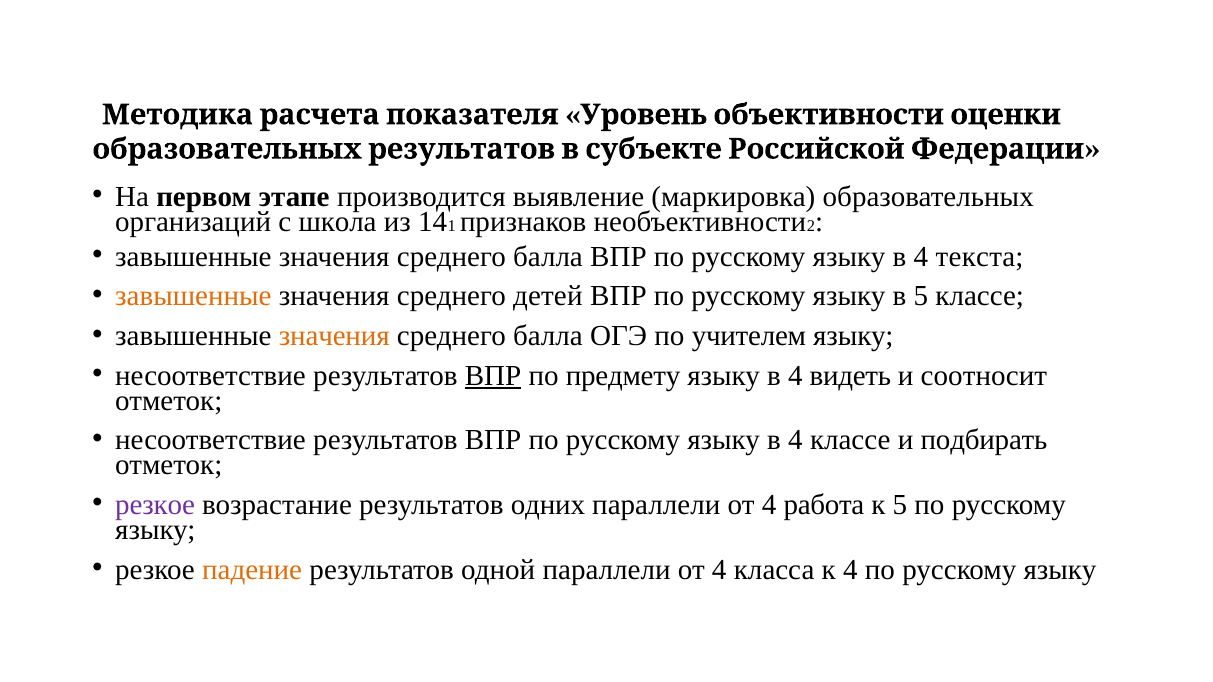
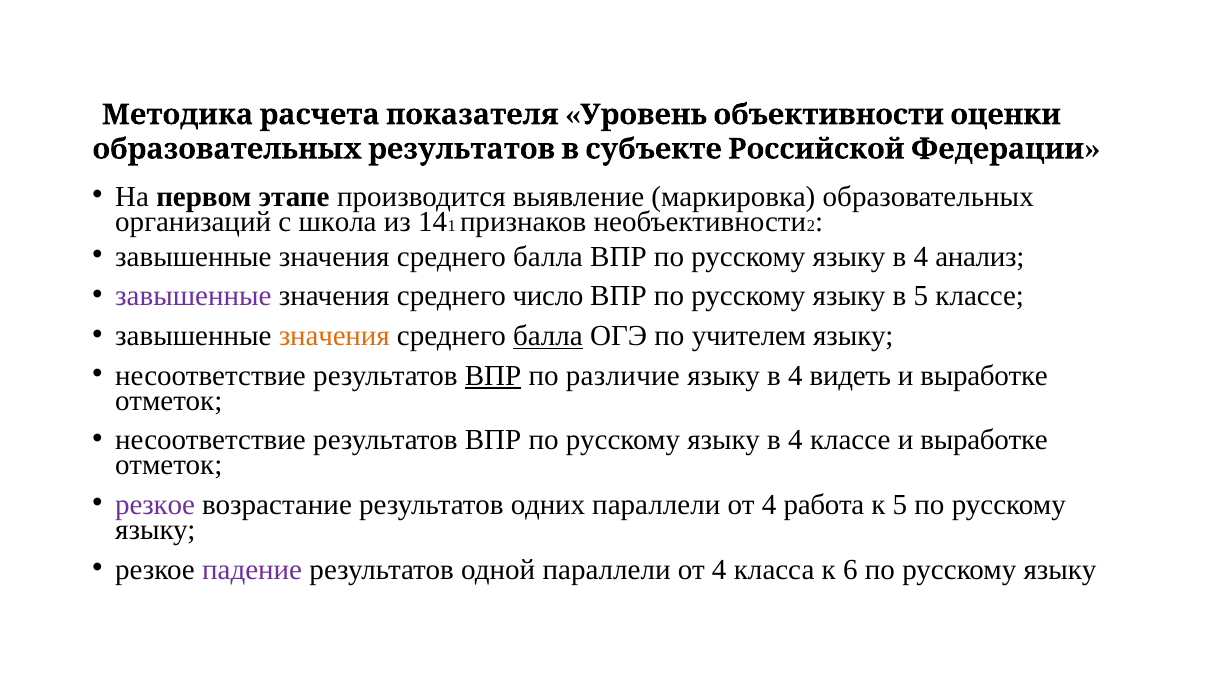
текста: текста -> анализ
завышенные at (193, 297) colour: orange -> purple
детей: детей -> число
балла at (548, 336) underline: none -> present
предмету: предмету -> различие
соотносит at (984, 376): соотносит -> выработке
классе и подбирать: подбирать -> выработке
падение colour: orange -> purple
к 4: 4 -> 6
